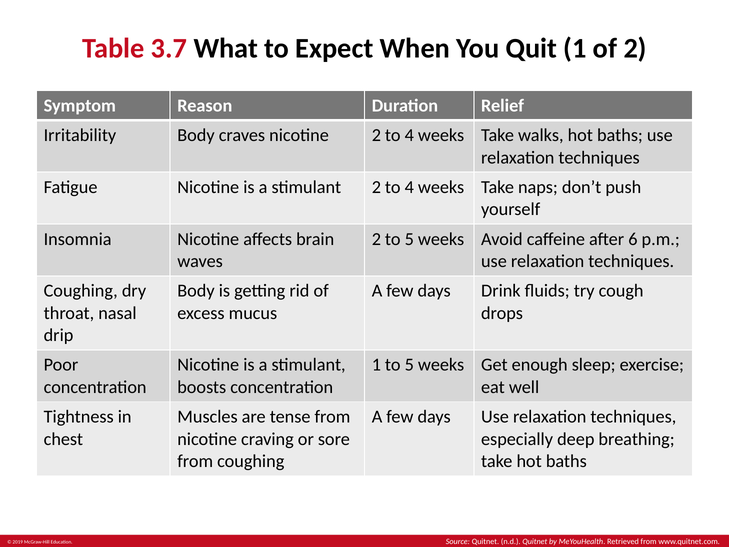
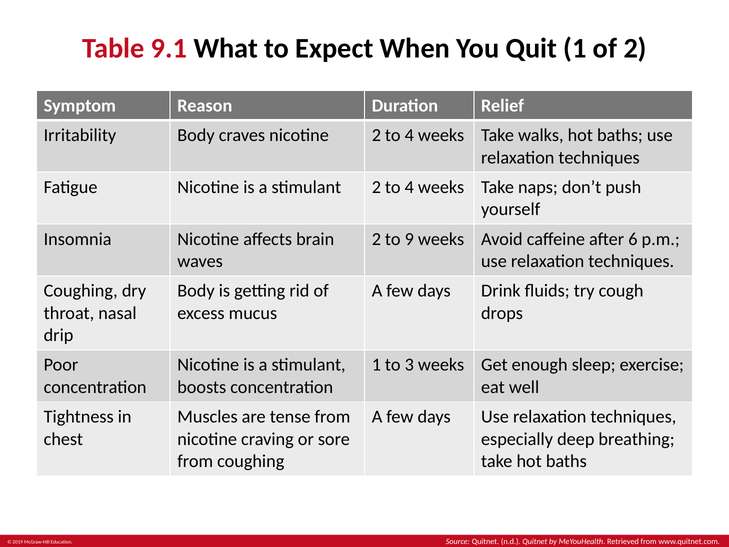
3.7: 3.7 -> 9.1
2 to 5: 5 -> 9
1 to 5: 5 -> 3
